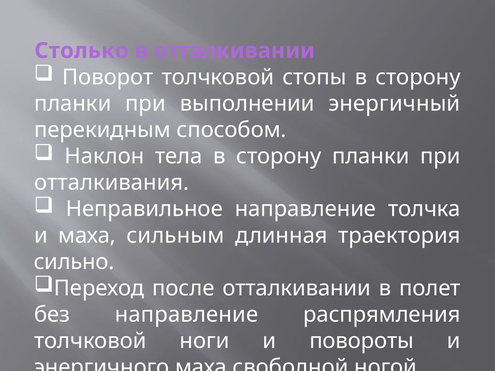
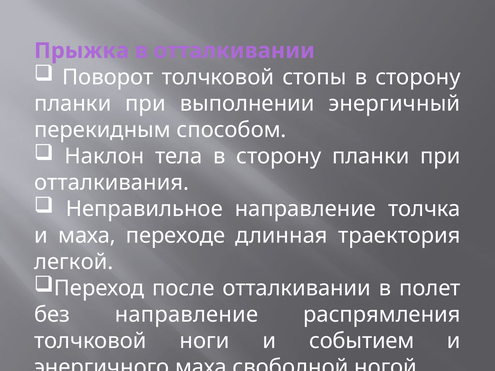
Столько: Столько -> Прыжка
сильным: сильным -> переходе
сильно: сильно -> легкой
повороты: повороты -> событием
